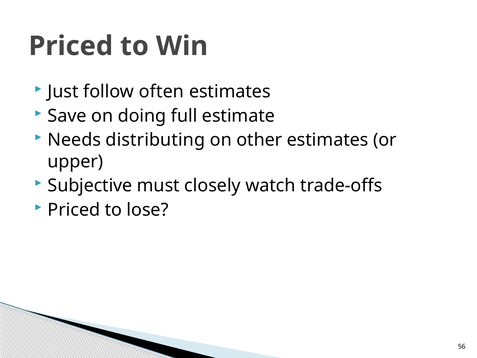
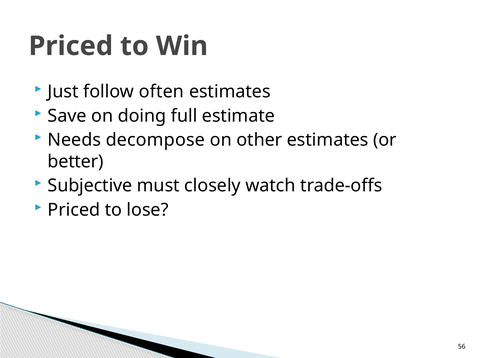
distributing: distributing -> decompose
upper: upper -> better
